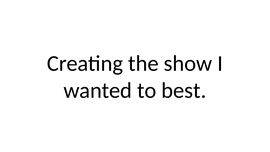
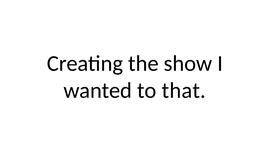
best: best -> that
